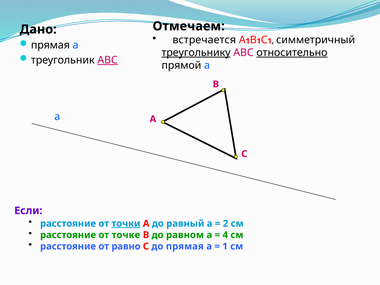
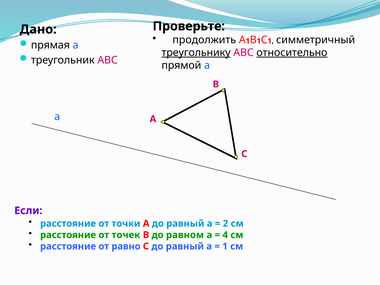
Отмечаем: Отмечаем -> Проверьте
встречается: встречается -> продолжить
АВС at (108, 60) underline: present -> none
точки underline: present -> none
точке: точке -> точек
С до прямая: прямая -> равный
